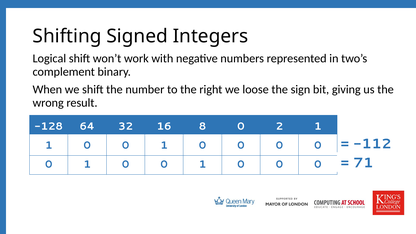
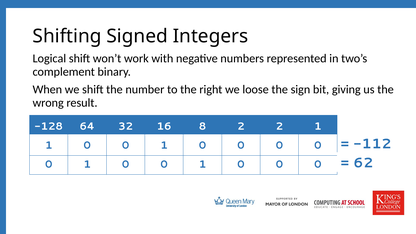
8 0: 0 -> 2
71: 71 -> 62
